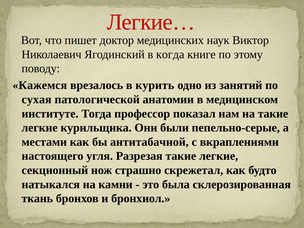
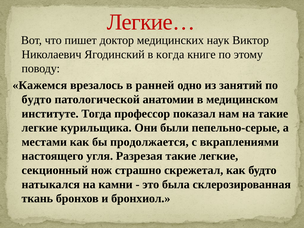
курить: курить -> ранней
сухая at (37, 99): сухая -> будто
антитабачной: антитабачной -> продолжается
